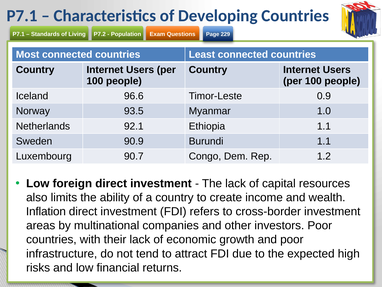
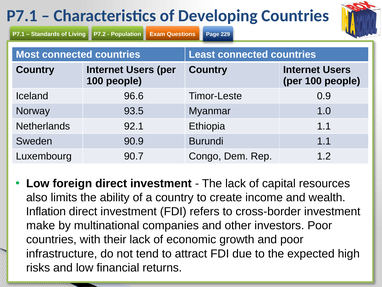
areas: areas -> make
